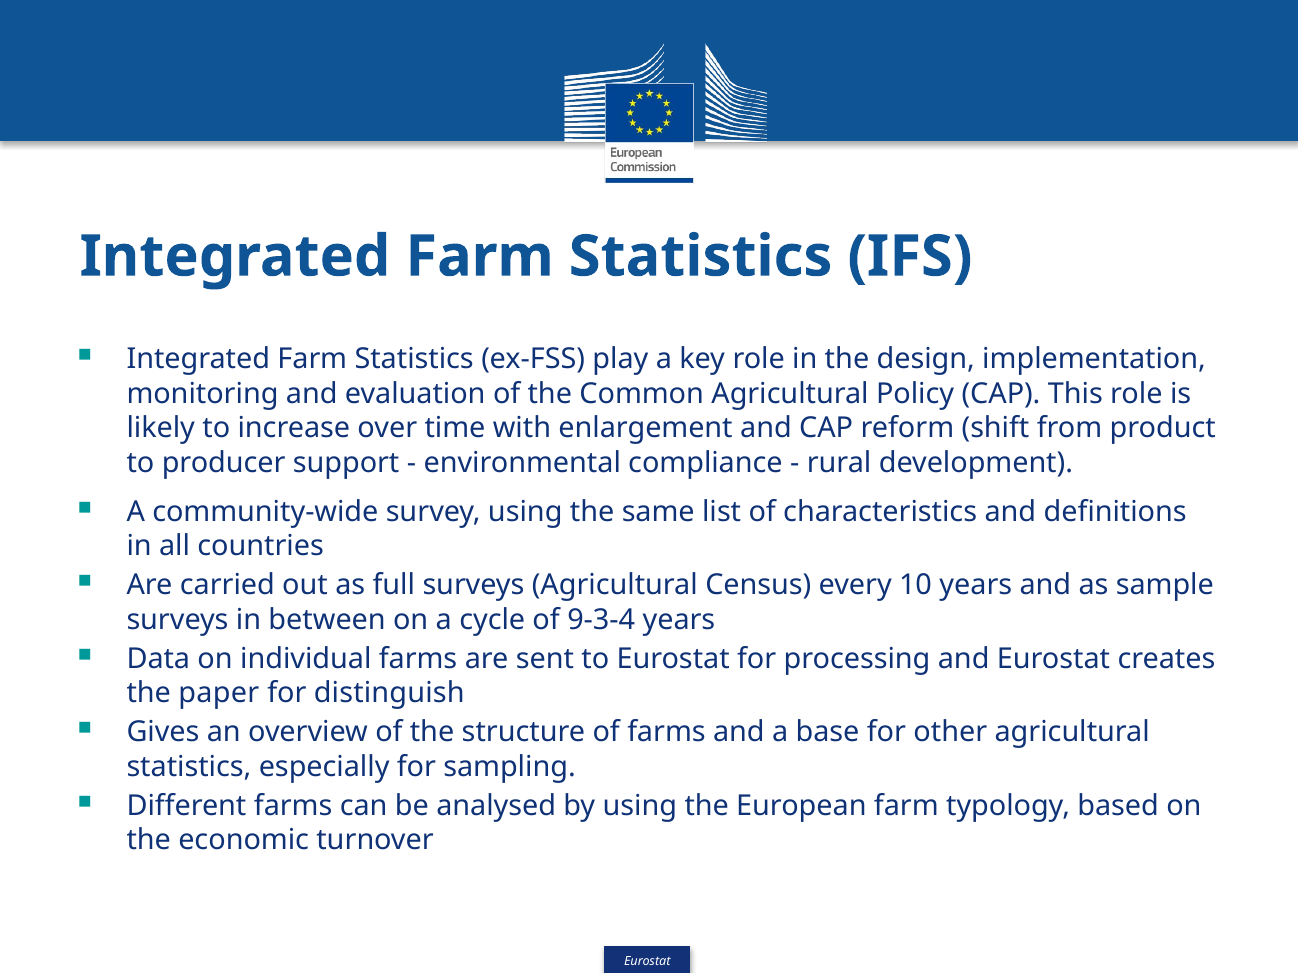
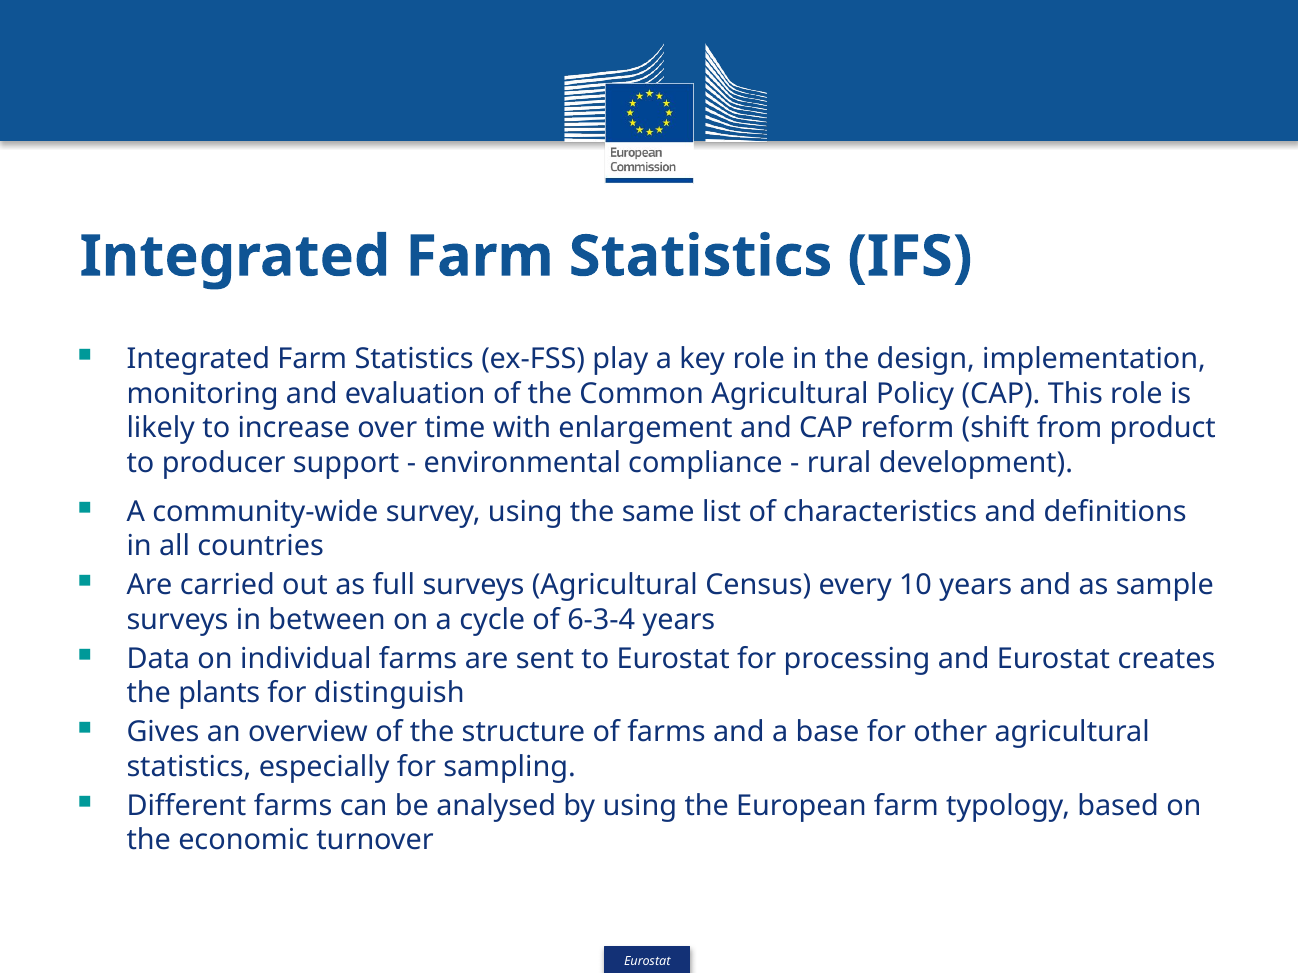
9-3-4: 9-3-4 -> 6-3-4
paper: paper -> plants
